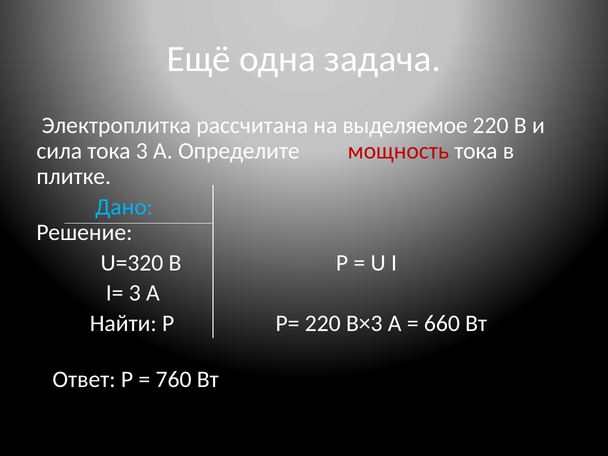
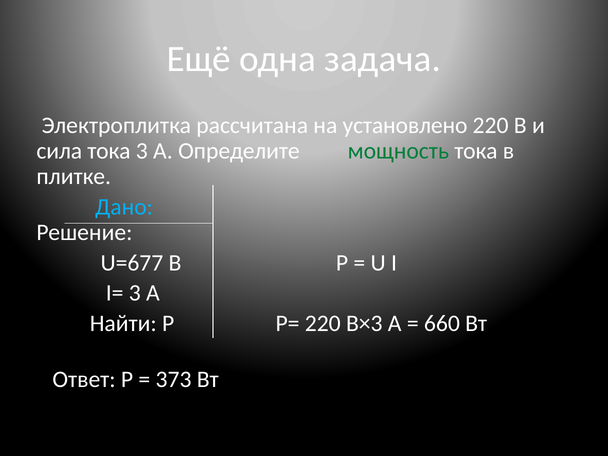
выделяемое: выделяемое -> установлено
мощность colour: red -> green
U=320: U=320 -> U=677
760: 760 -> 373
